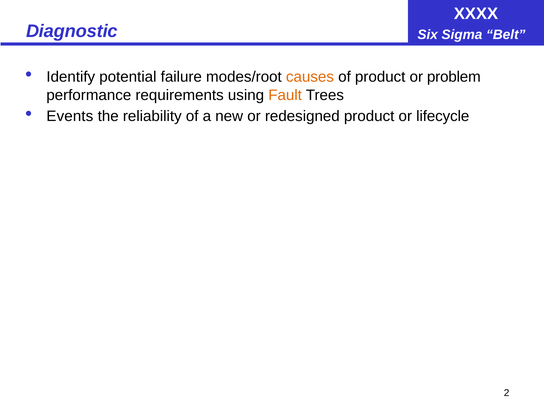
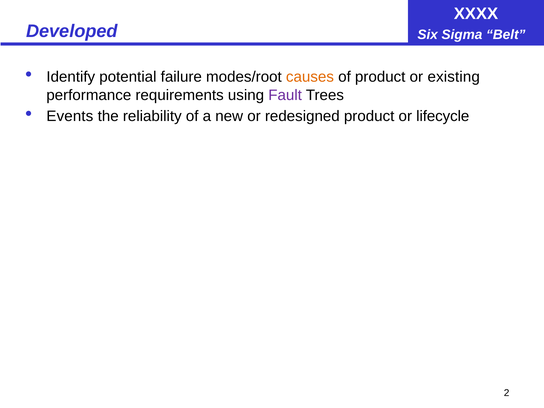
Diagnostic: Diagnostic -> Developed
problem: problem -> existing
Fault colour: orange -> purple
